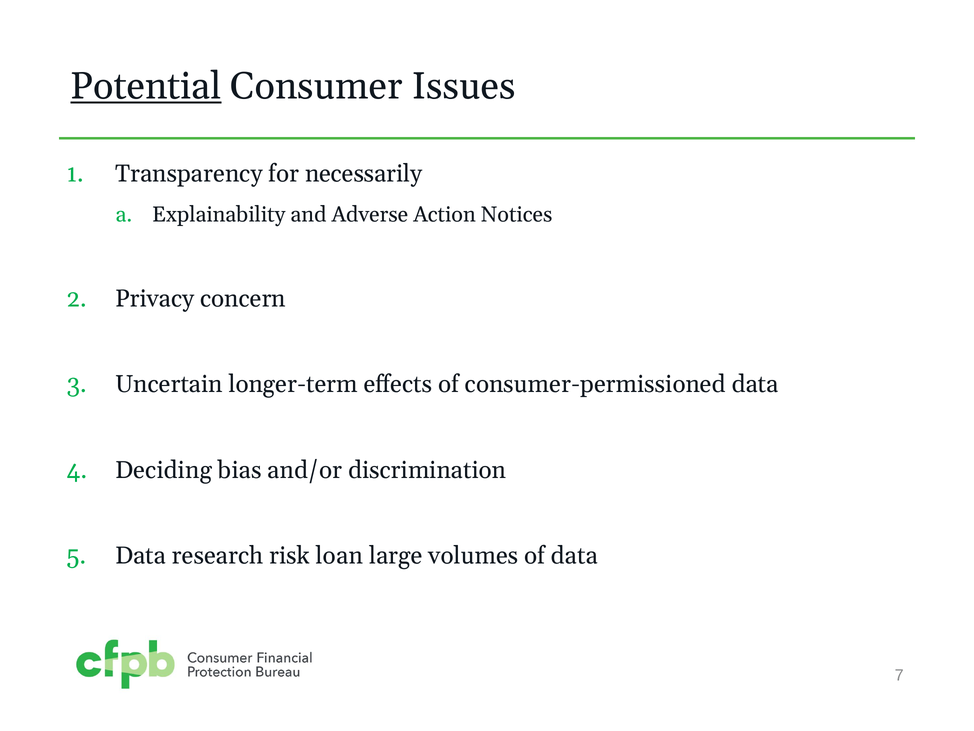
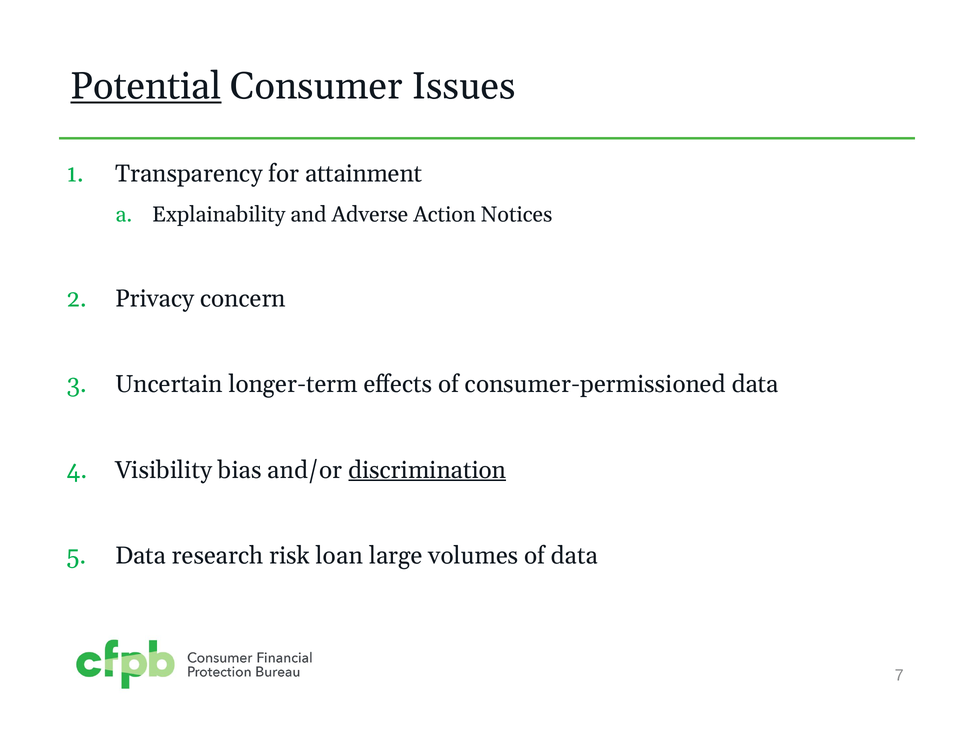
necessarily: necessarily -> attainment
Deciding: Deciding -> Visibility
discrimination underline: none -> present
